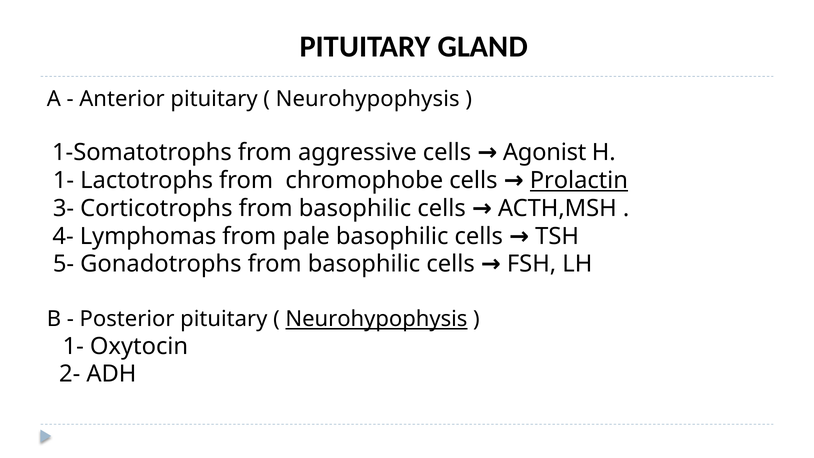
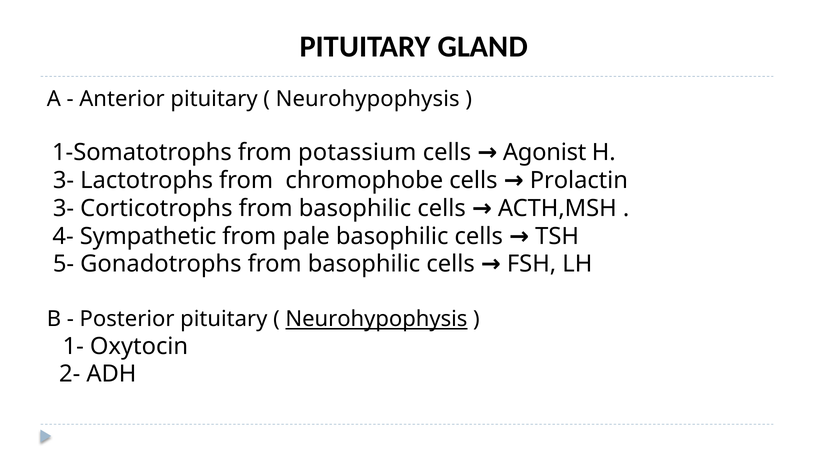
aggressive: aggressive -> potassium
1- at (64, 180): 1- -> 3-
Prolactin underline: present -> none
Lymphomas: Lymphomas -> Sympathetic
